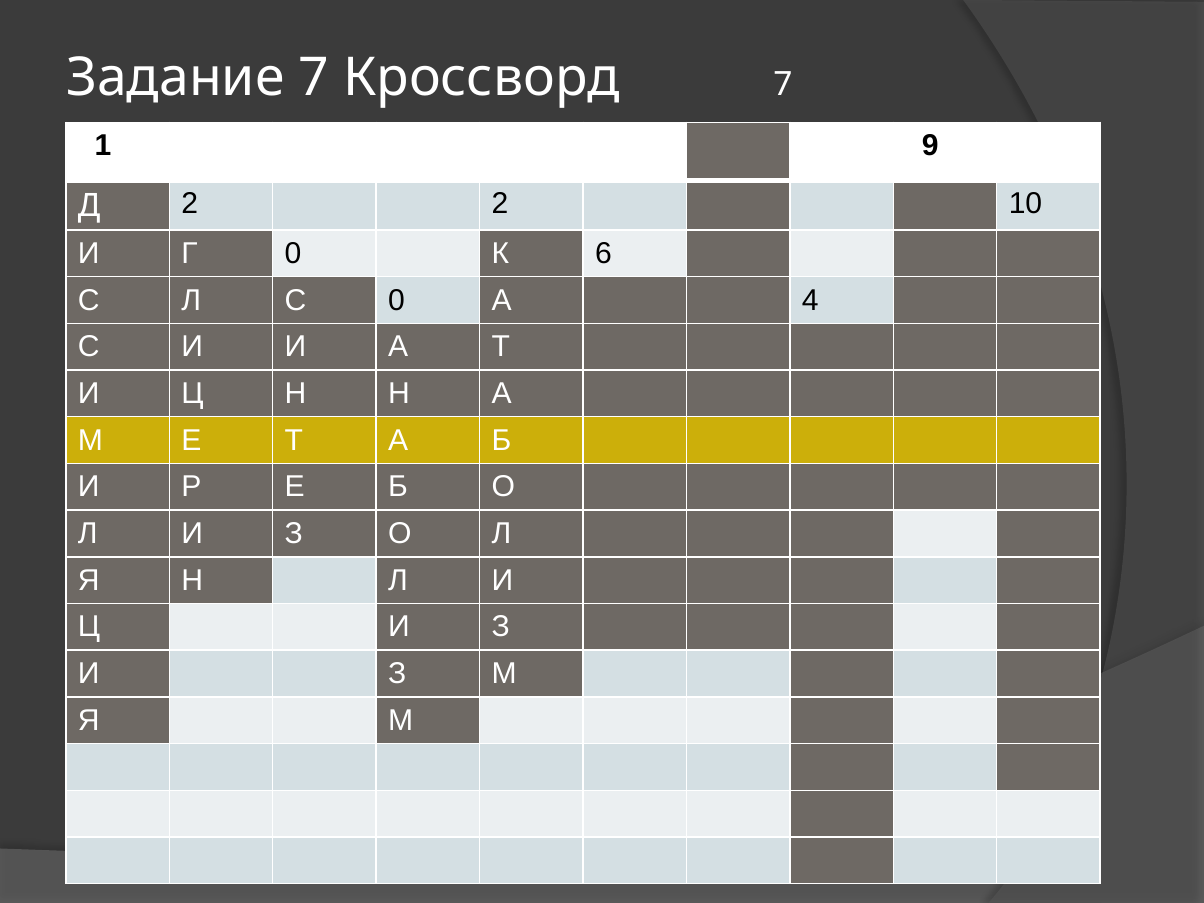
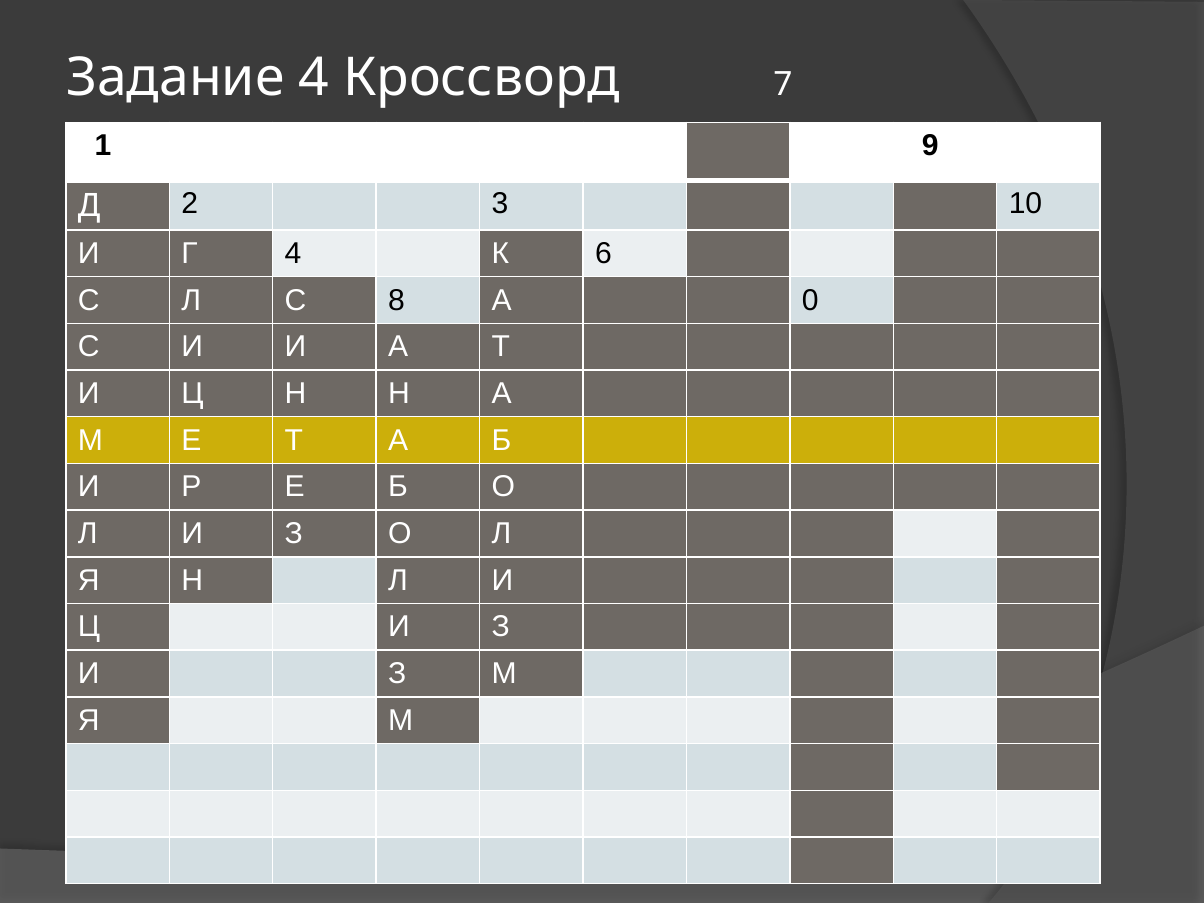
Задание 7: 7 -> 4
2 2: 2 -> 3
Г 0: 0 -> 4
С 0: 0 -> 8
4: 4 -> 0
